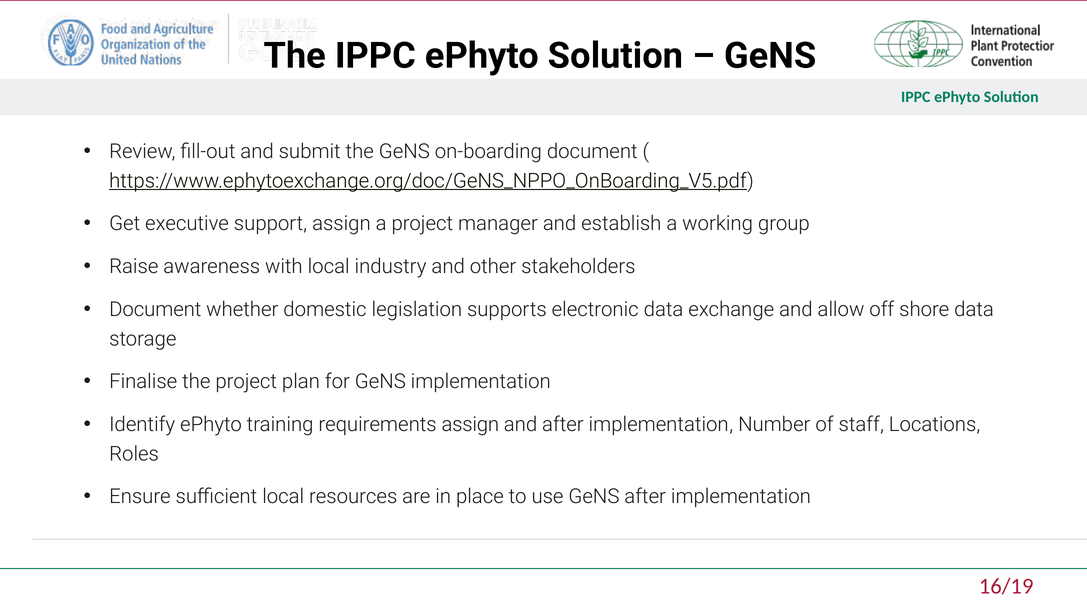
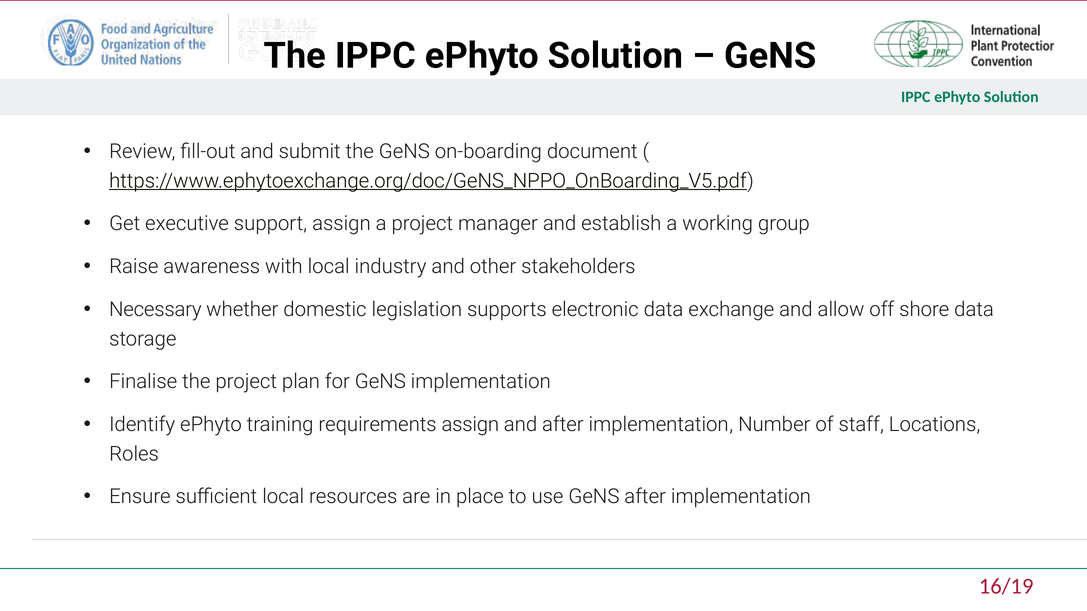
Document at (155, 310): Document -> Necessary
